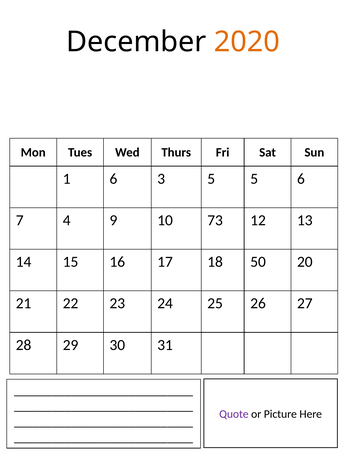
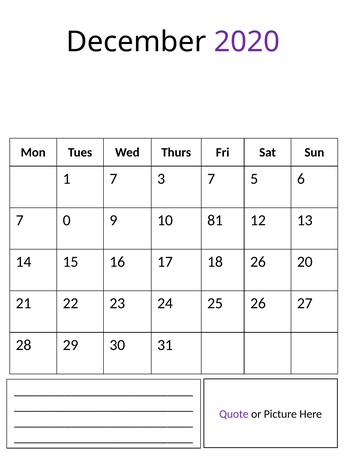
2020 colour: orange -> purple
1 6: 6 -> 7
3 5: 5 -> 7
4: 4 -> 0
73: 73 -> 81
18 50: 50 -> 26
